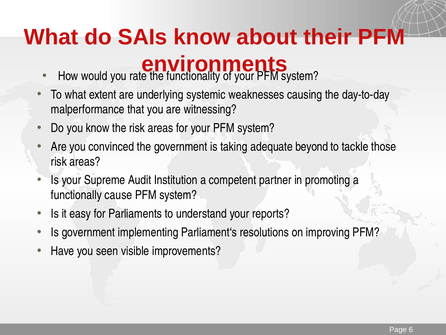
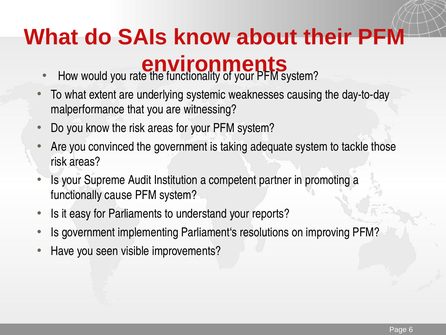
adequate beyond: beyond -> system
